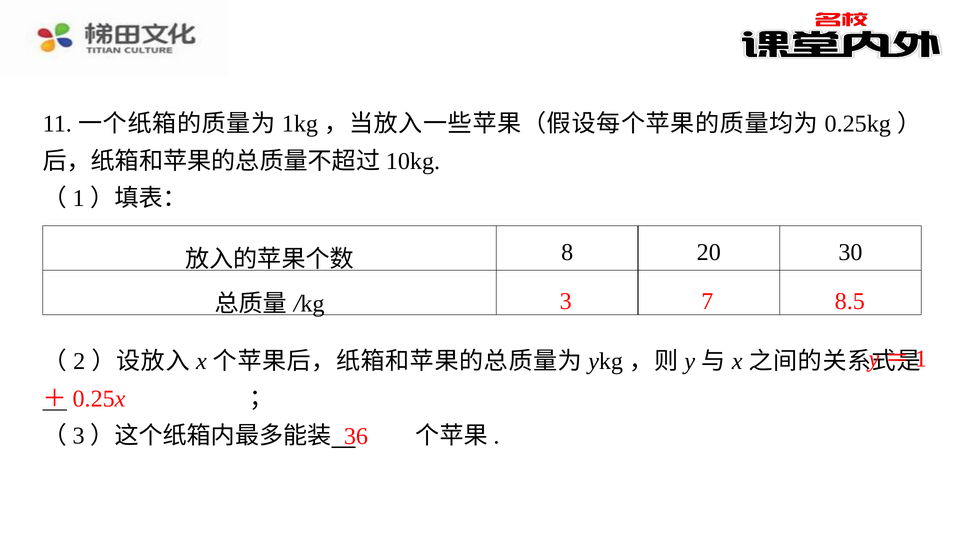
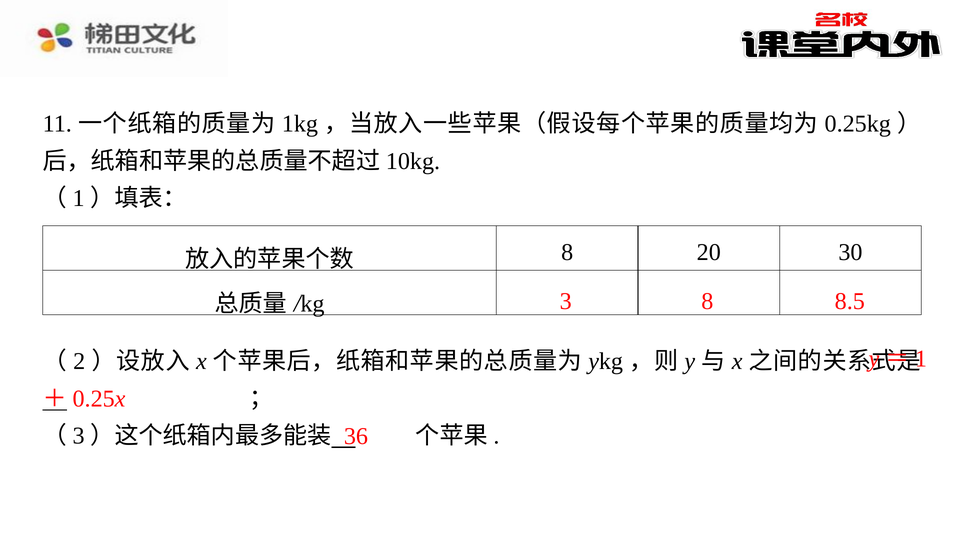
3 7: 7 -> 8
